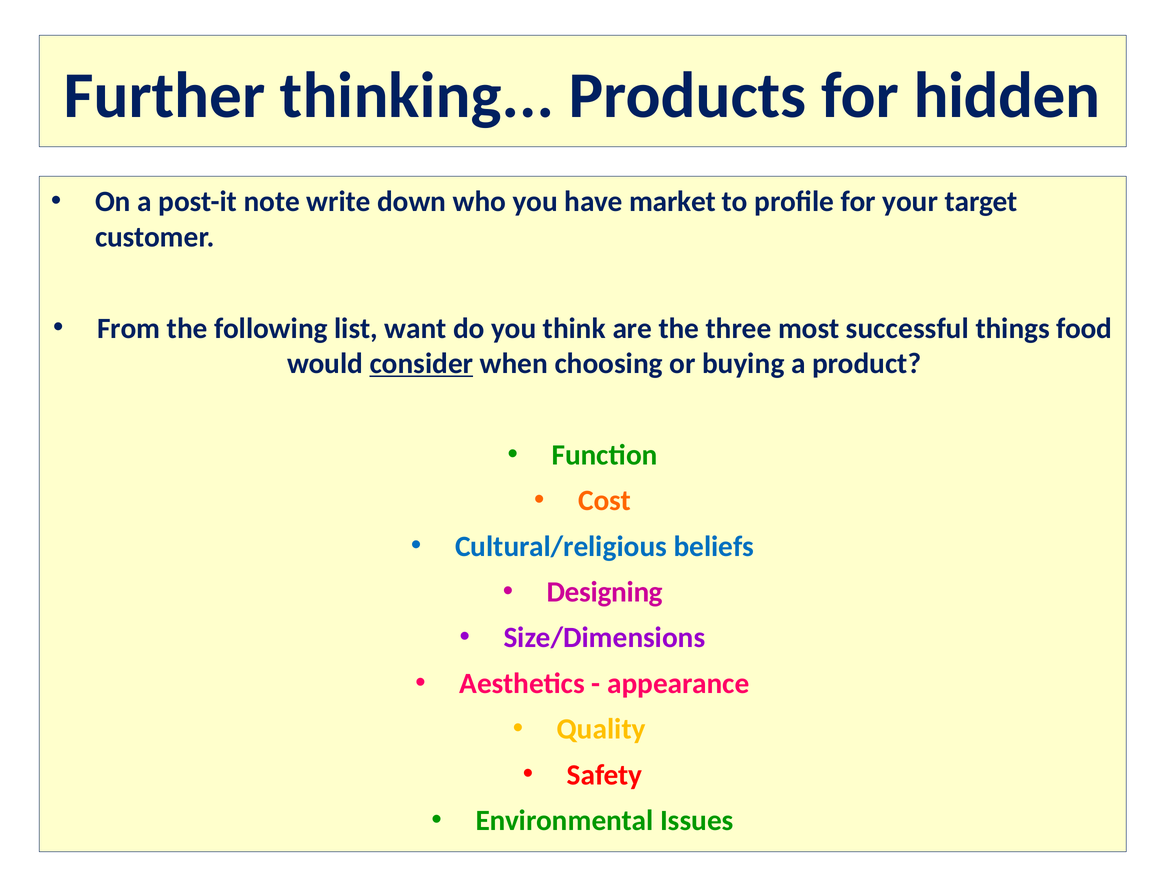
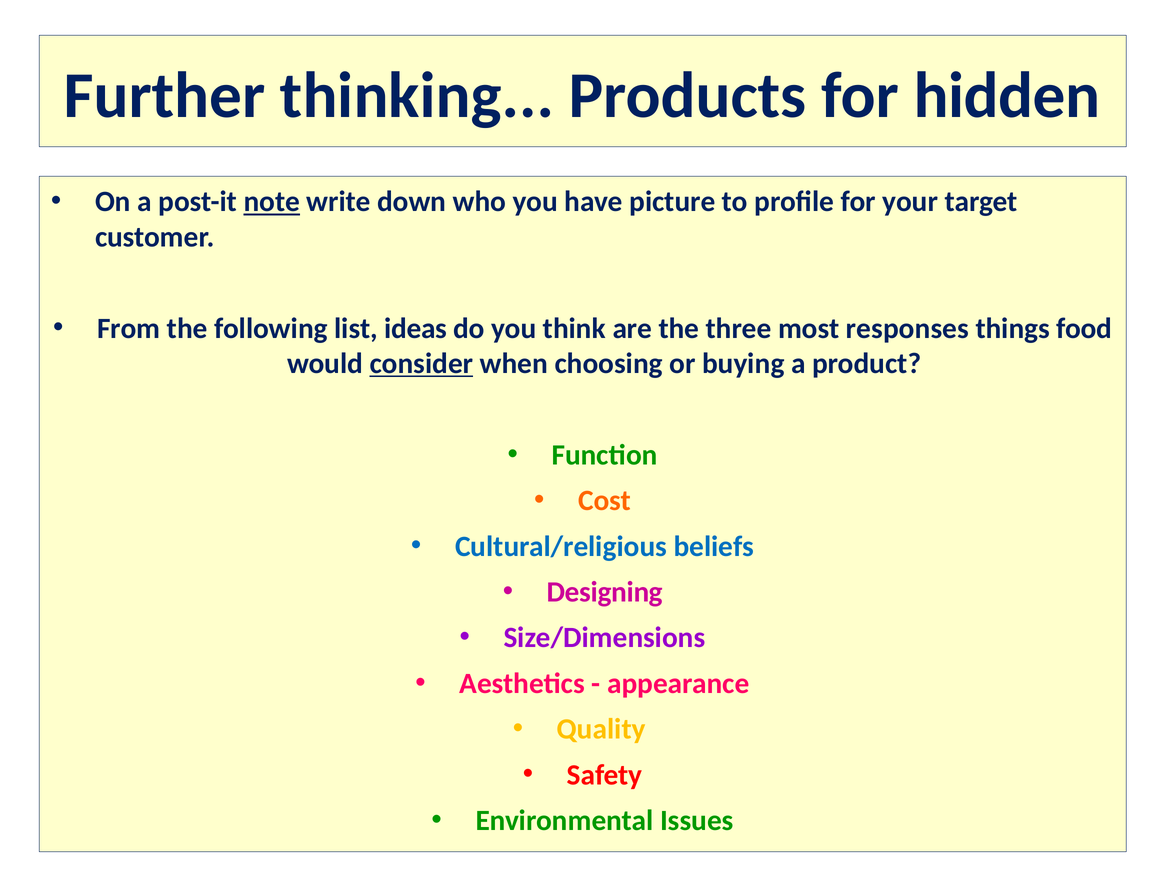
note underline: none -> present
market: market -> picture
want: want -> ideas
successful: successful -> responses
